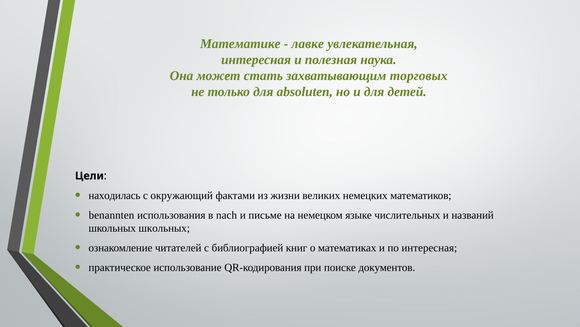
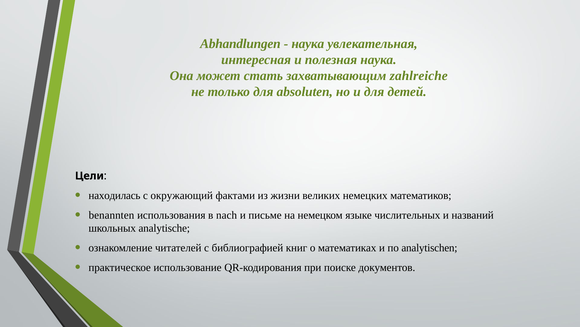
Математике: Математике -> Abhandlungen
лавке at (308, 44): лавке -> наука
торговых: торговых -> zahlreiche
школьных школьных: школьных -> analytische
по интересная: интересная -> analytischen
